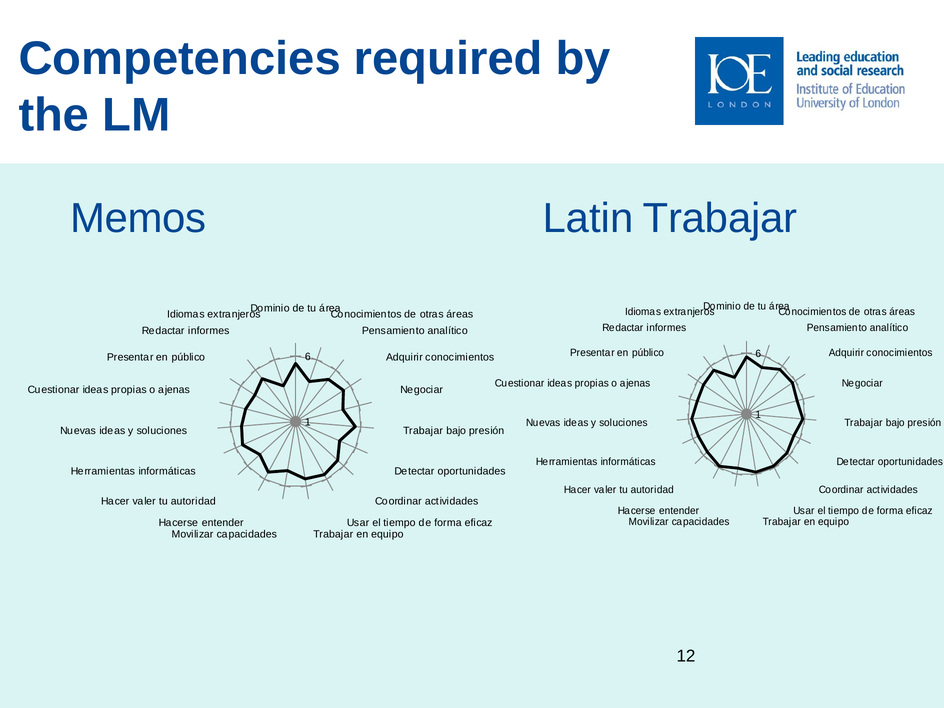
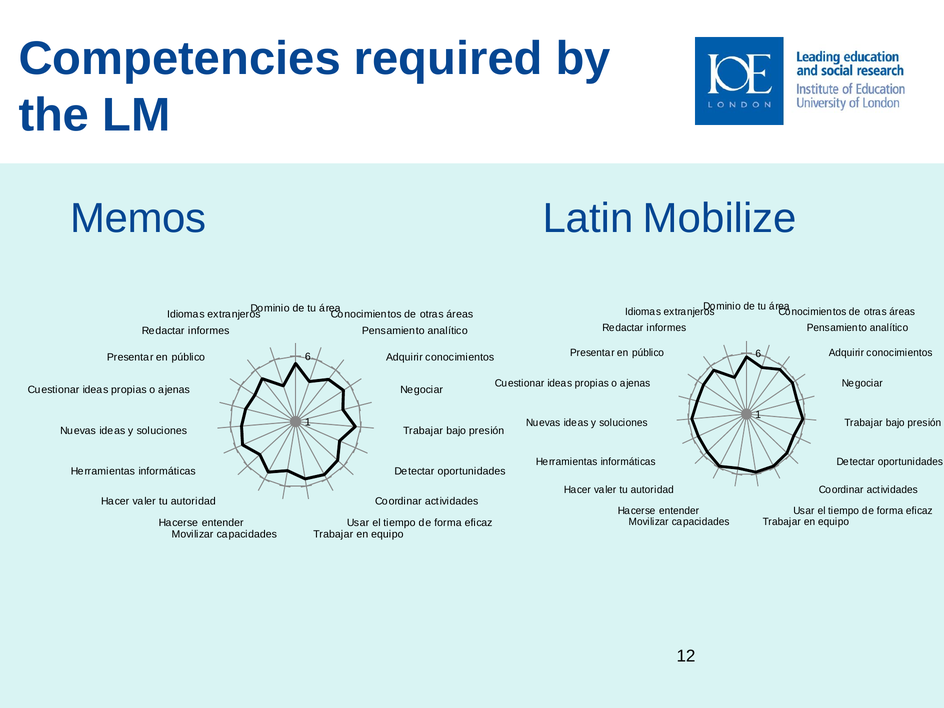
Latin Trabajar: Trabajar -> Mobilize
